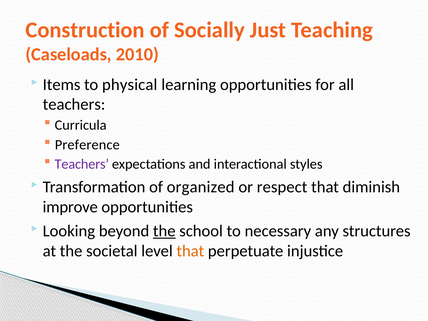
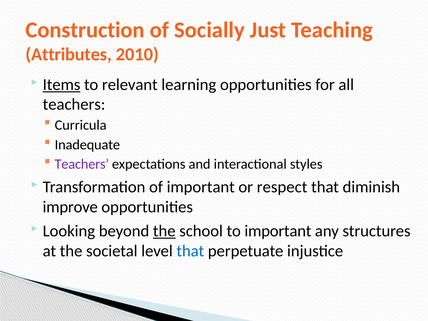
Caseloads: Caseloads -> Attributes
Items underline: none -> present
physical: physical -> relevant
Preference: Preference -> Inadequate
of organized: organized -> important
to necessary: necessary -> important
that at (190, 251) colour: orange -> blue
